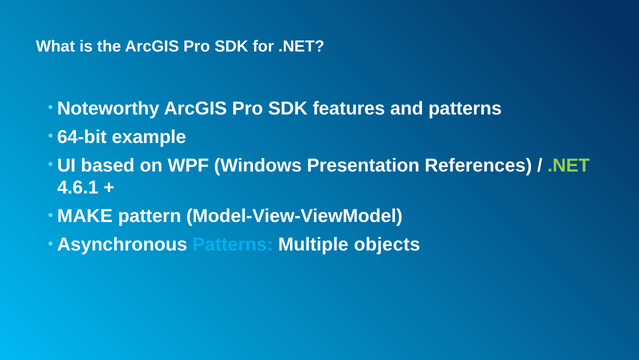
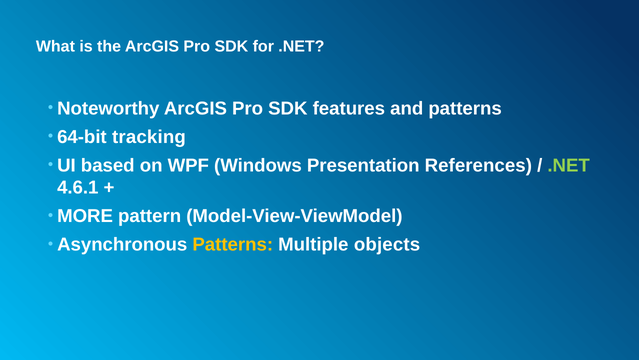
example: example -> tracking
MAKE: MAKE -> MORE
Patterns at (233, 244) colour: light blue -> yellow
